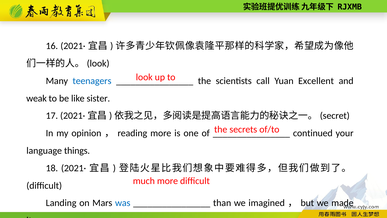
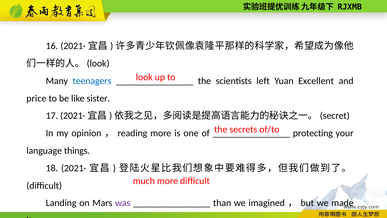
call: call -> left
weak: weak -> price
continued: continued -> protecting
was colour: blue -> purple
